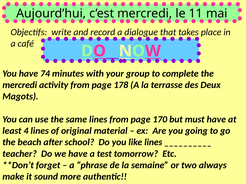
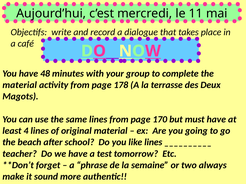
74: 74 -> 48
mercredi at (20, 85): mercredi -> material
